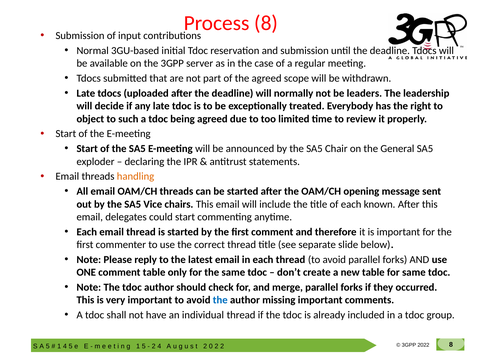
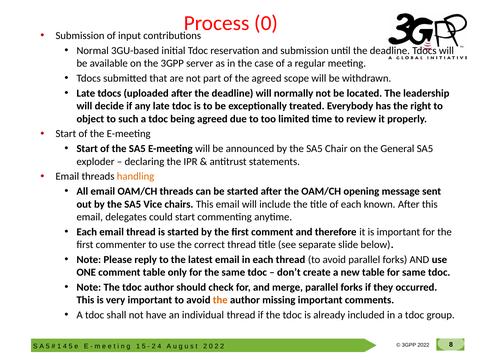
Process 8: 8 -> 0
leaders: leaders -> located
the at (220, 301) colour: blue -> orange
